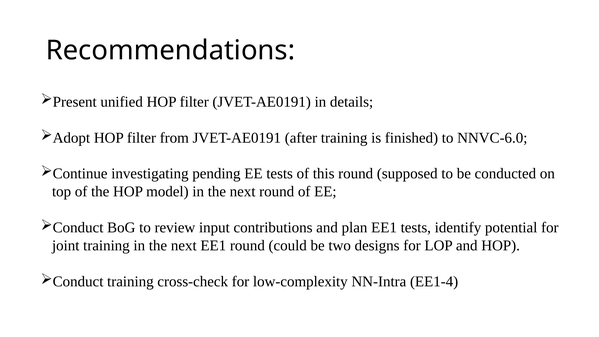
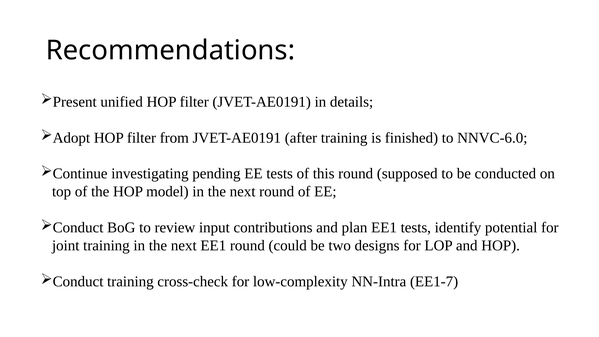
EE1-4: EE1-4 -> EE1-7
